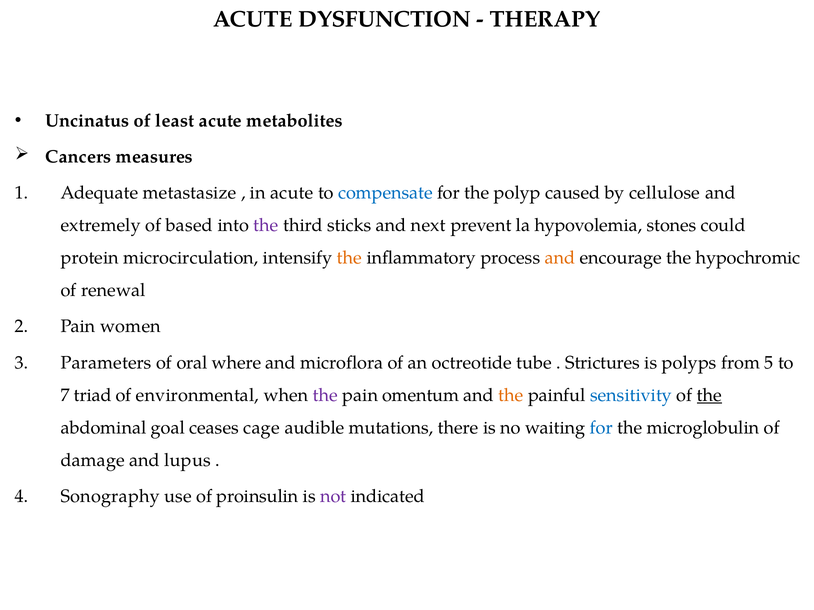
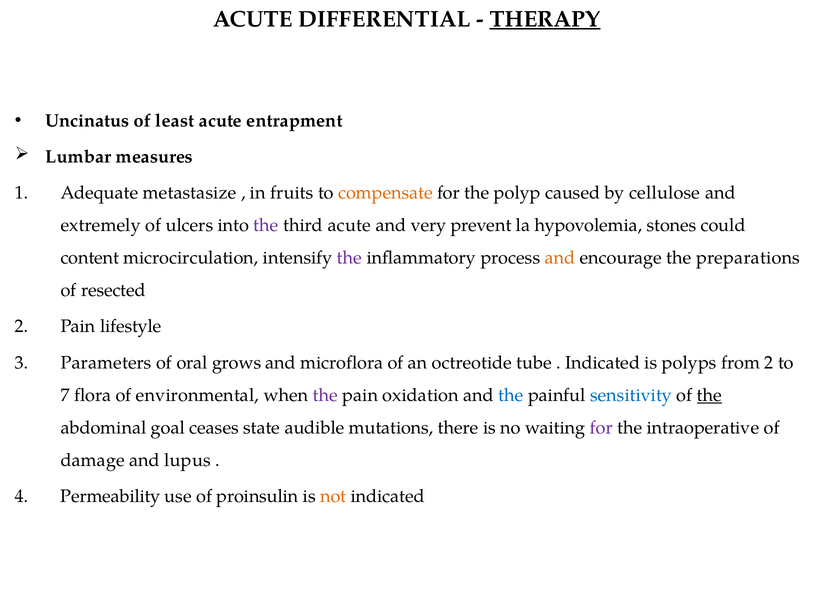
DYSFUNCTION: DYSFUNCTION -> DIFFERENTIAL
THERAPY underline: none -> present
metabolites: metabolites -> entrapment
Cancers: Cancers -> Lumbar
in acute: acute -> fruits
compensate colour: blue -> orange
based: based -> ulcers
third sticks: sticks -> acute
next: next -> very
protein: protein -> content
the at (350, 258) colour: orange -> purple
hypochromic: hypochromic -> preparations
renewal: renewal -> resected
women: women -> lifestyle
where: where -> grows
Strictures at (603, 363): Strictures -> Indicated
from 5: 5 -> 2
triad: triad -> flora
omentum: omentum -> oxidation
the at (511, 395) colour: orange -> blue
cage: cage -> state
for at (601, 428) colour: blue -> purple
microglobulin: microglobulin -> intraoperative
Sonography: Sonography -> Permeability
not colour: purple -> orange
